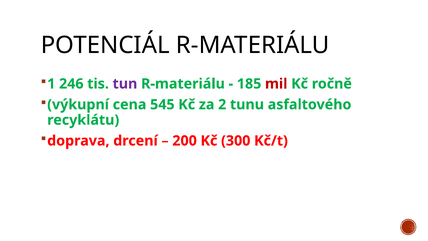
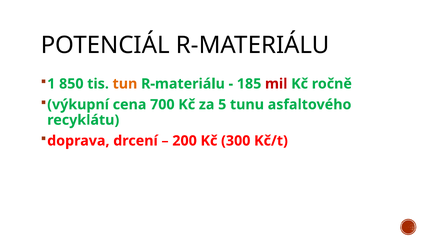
246: 246 -> 850
tun colour: purple -> orange
545: 545 -> 700
2: 2 -> 5
